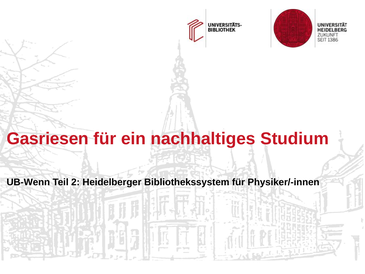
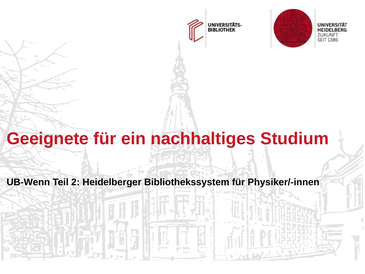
Gasriesen: Gasriesen -> Geeignete
